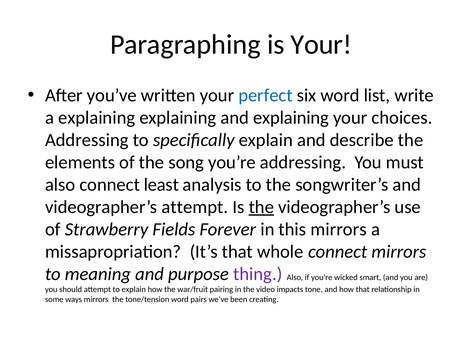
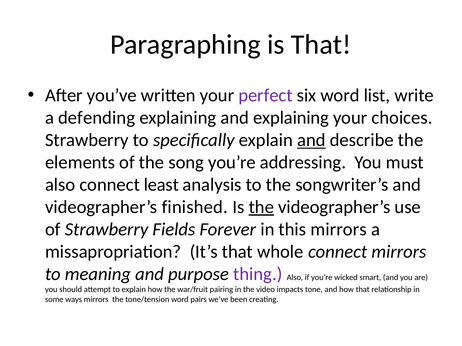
is Your: Your -> That
perfect colour: blue -> purple
a explaining: explaining -> defending
Addressing at (87, 140): Addressing -> Strawberry
and at (311, 140) underline: none -> present
videographer’s attempt: attempt -> finished
